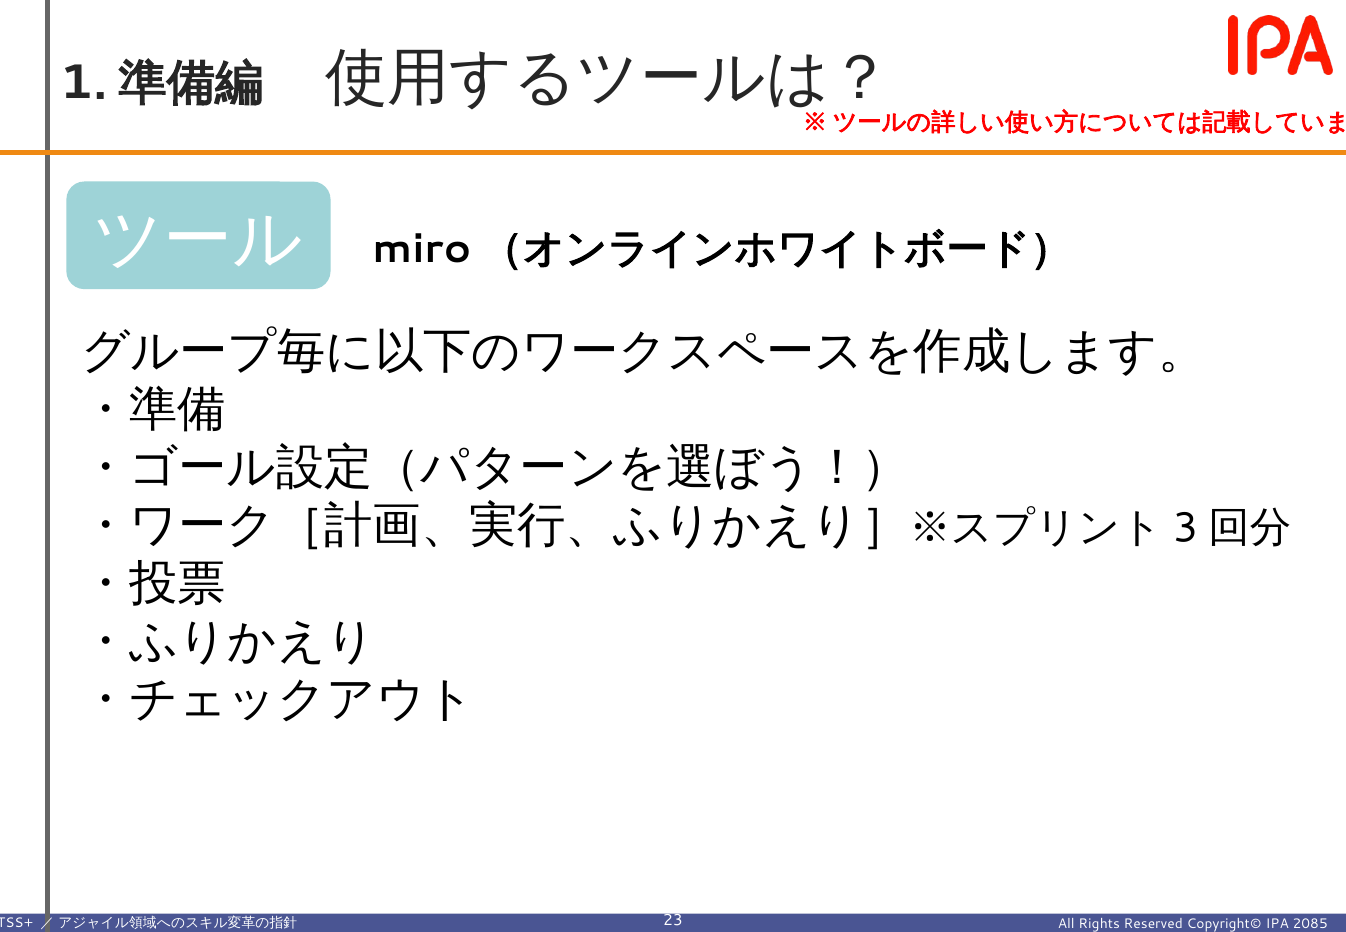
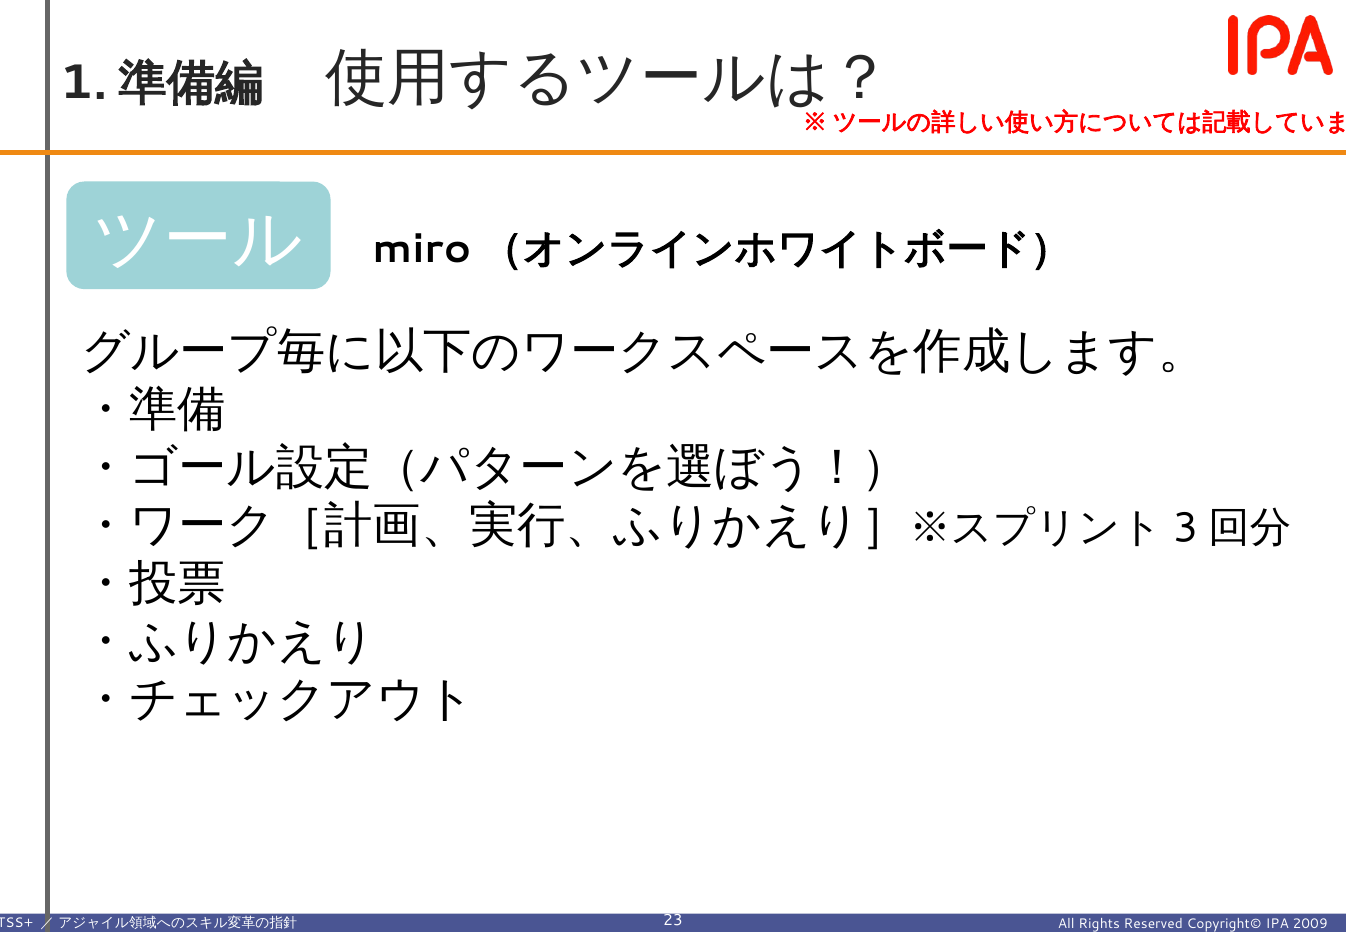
2085: 2085 -> 2009
